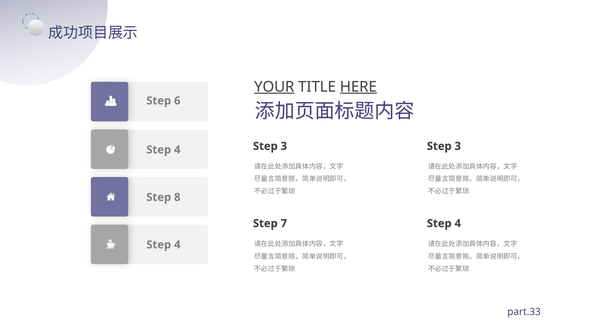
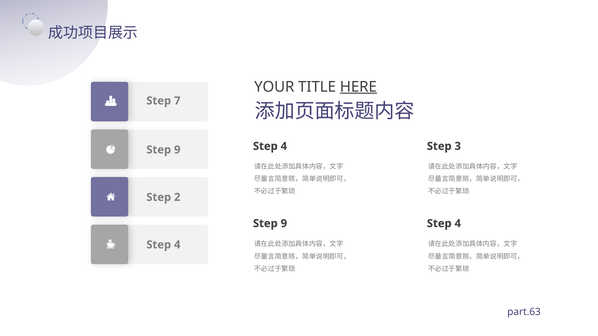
YOUR underline: present -> none
6: 6 -> 7
3 at (284, 146): 3 -> 4
4 at (177, 150): 4 -> 9
8: 8 -> 2
7 at (284, 224): 7 -> 9
part.33: part.33 -> part.63
